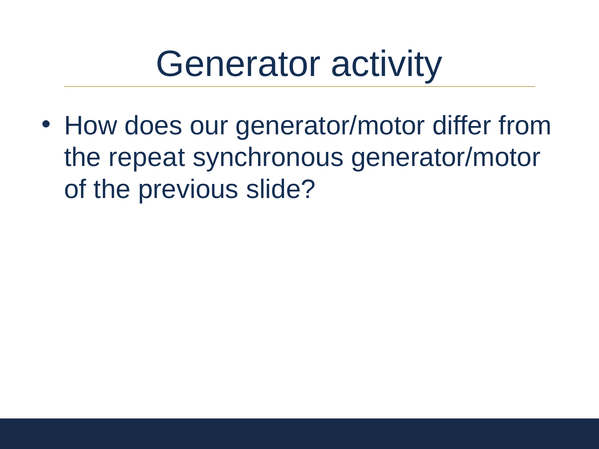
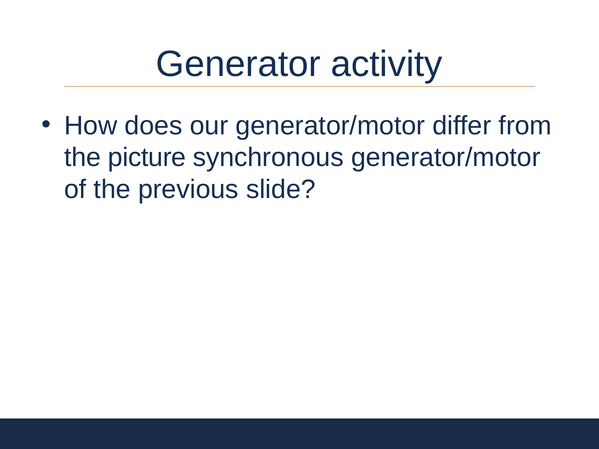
repeat: repeat -> picture
